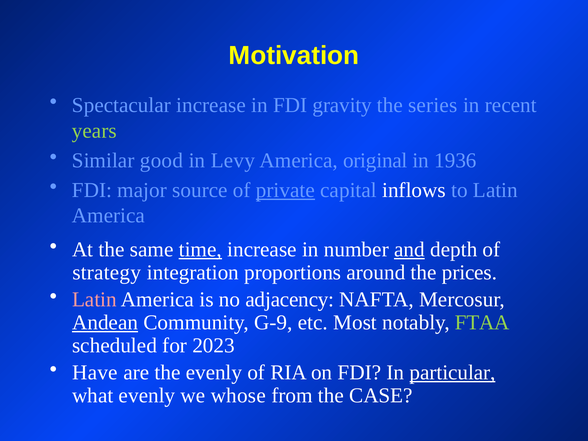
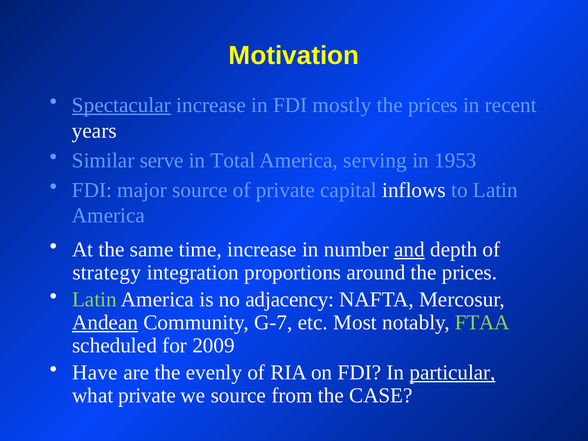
Spectacular underline: none -> present
gravity: gravity -> mostly
series at (433, 105): series -> prices
years colour: light green -> white
good: good -> serve
Levy: Levy -> Total
original: original -> serving
1936: 1936 -> 1953
private at (285, 190) underline: present -> none
time underline: present -> none
Latin at (94, 300) colour: pink -> light green
G-9: G-9 -> G-7
2023: 2023 -> 2009
what evenly: evenly -> private
we whose: whose -> source
